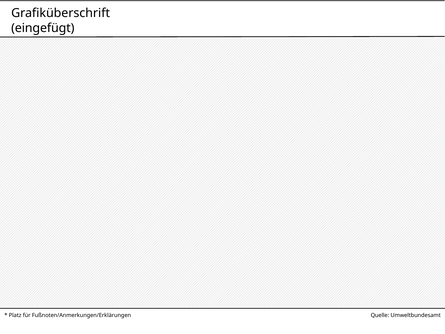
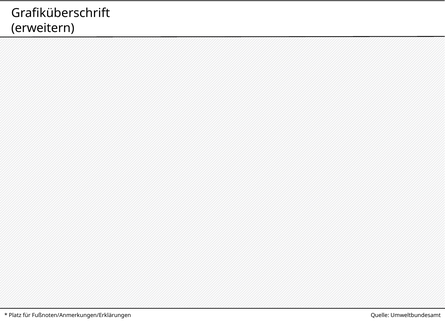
eingefügt: eingefügt -> erweitern
